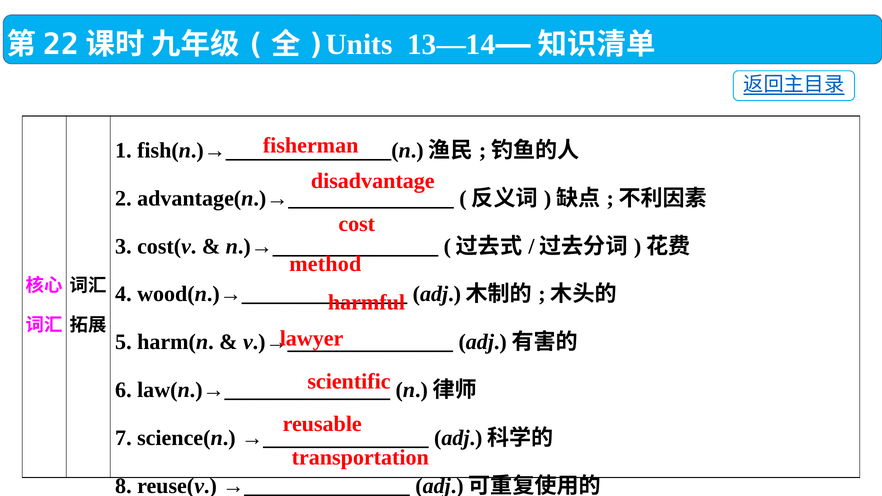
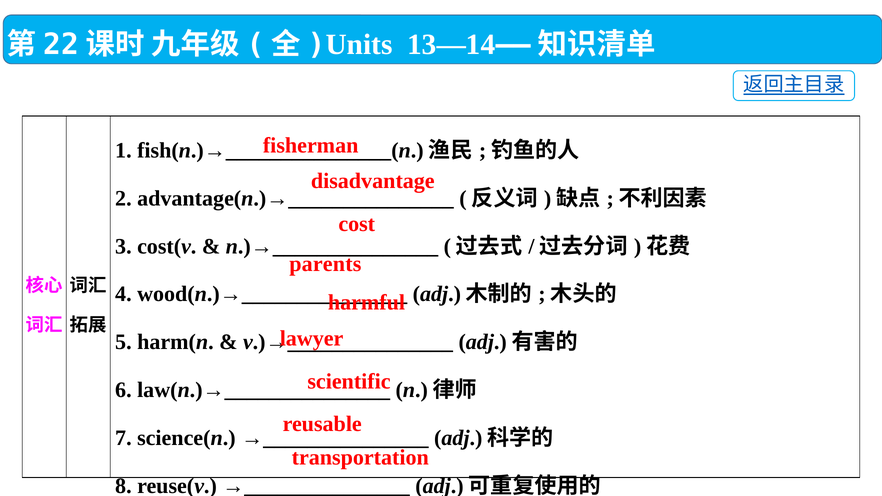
method: method -> parents
